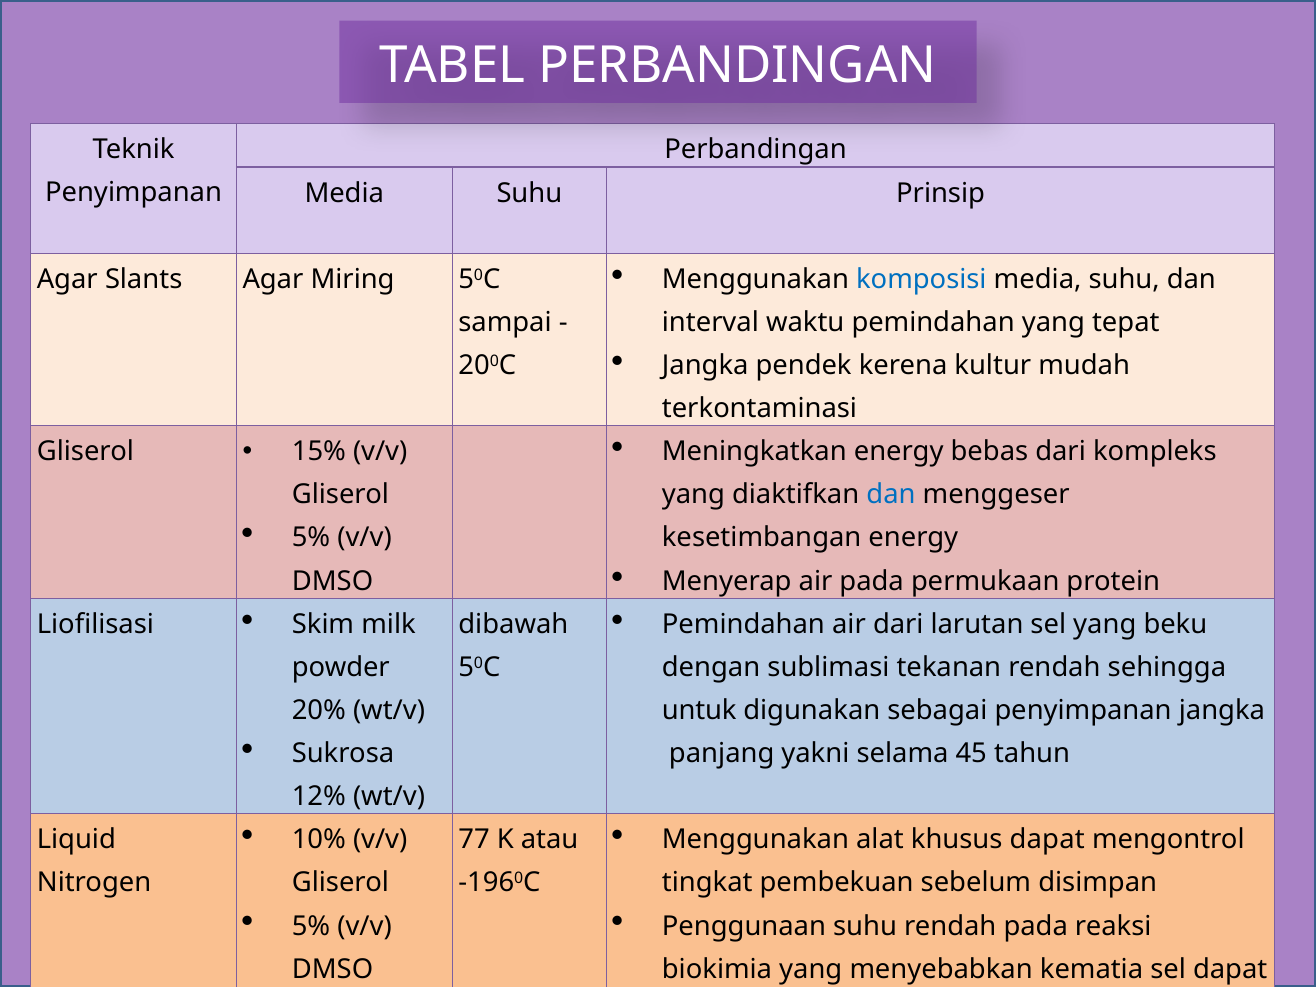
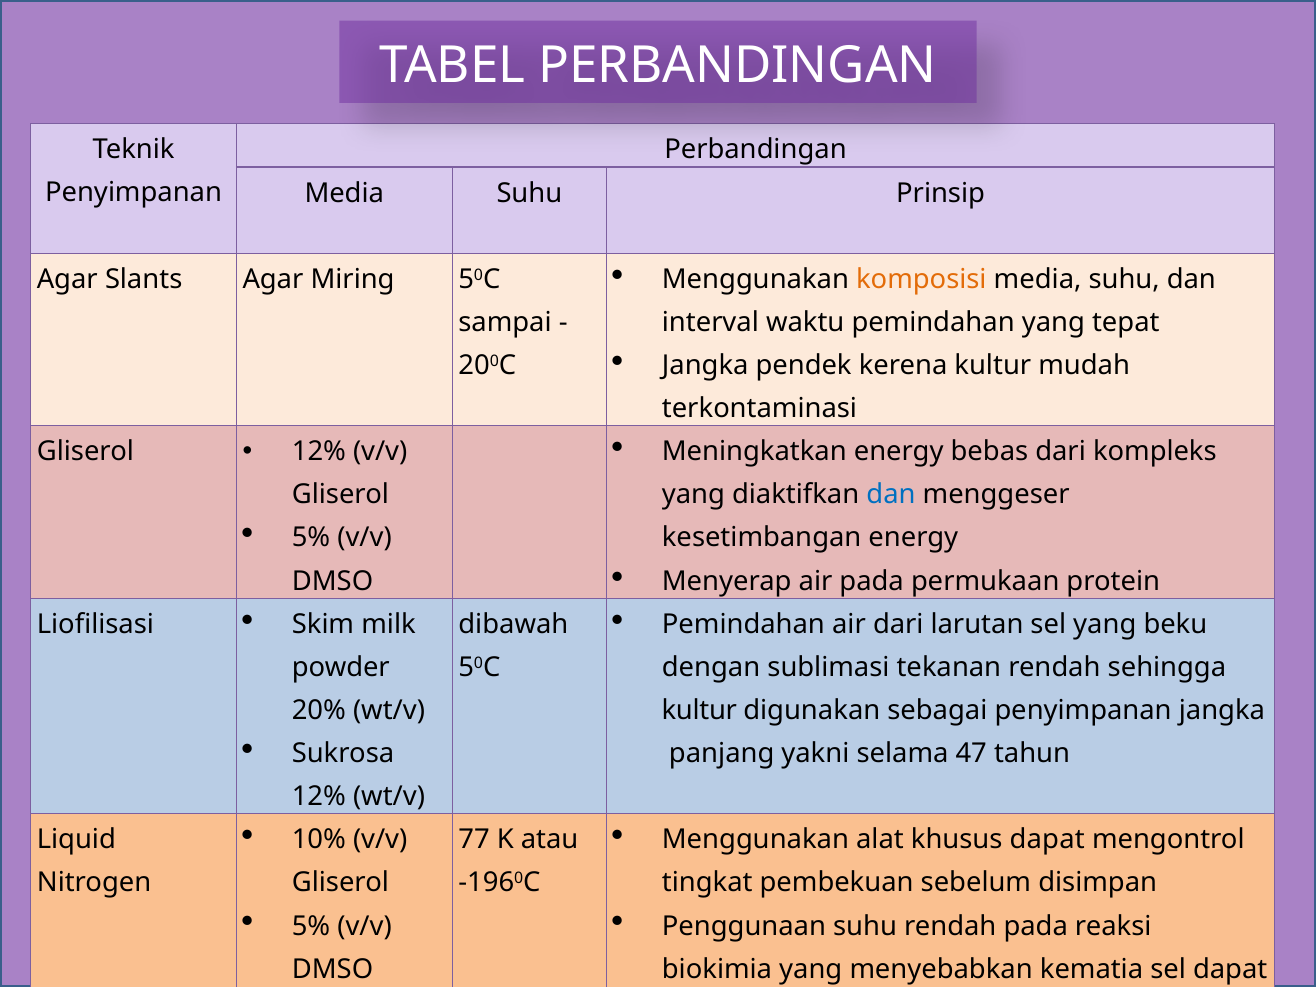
komposisi colour: blue -> orange
15% at (319, 452): 15% -> 12%
untuk at (699, 710): untuk -> kultur
45: 45 -> 47
